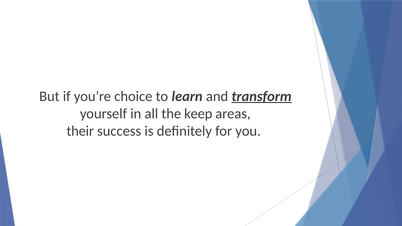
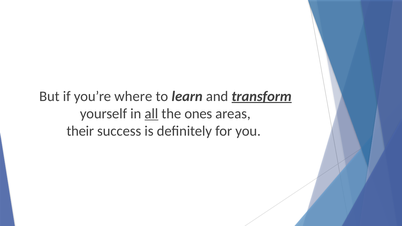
choice: choice -> where
all underline: none -> present
keep: keep -> ones
